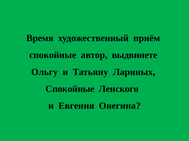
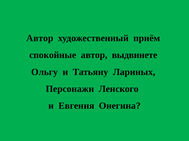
Время at (40, 38): Время -> Автор
Спокойные at (70, 89): Спокойные -> Персонажи
